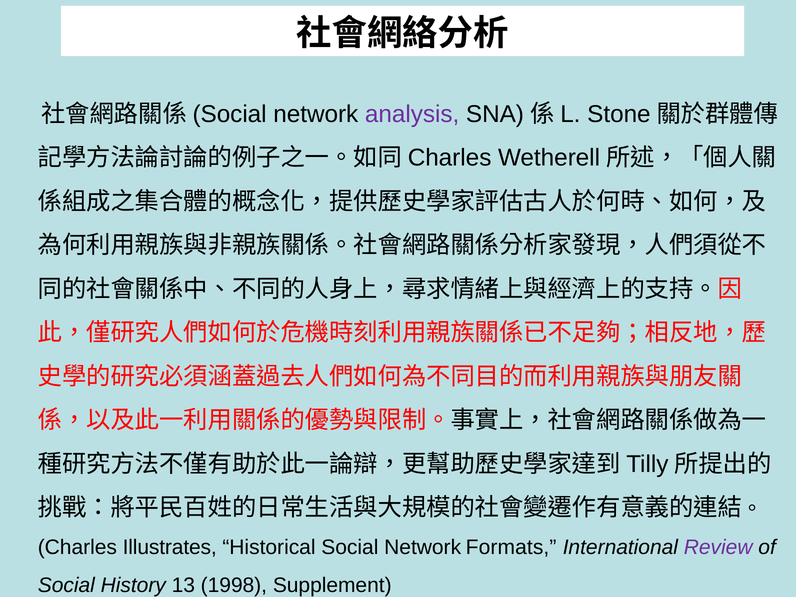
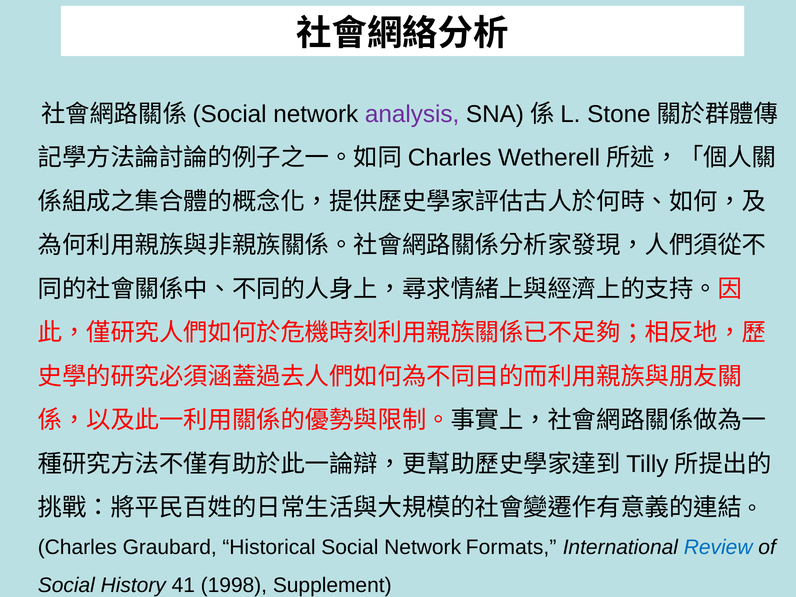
Illustrates: Illustrates -> Graubard
Review colour: purple -> blue
13: 13 -> 41
